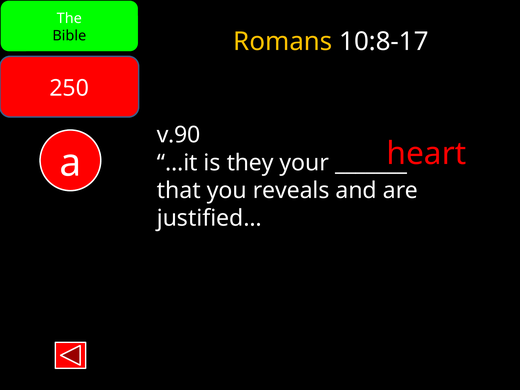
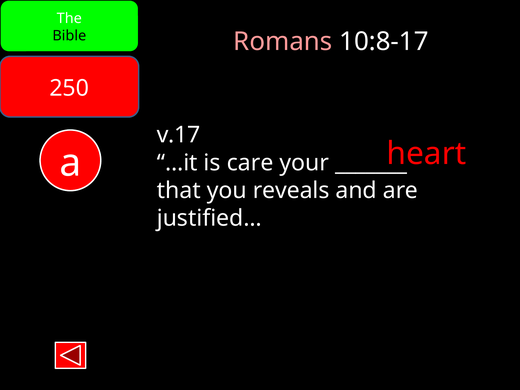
Romans colour: yellow -> pink
v.90: v.90 -> v.17
they: they -> care
